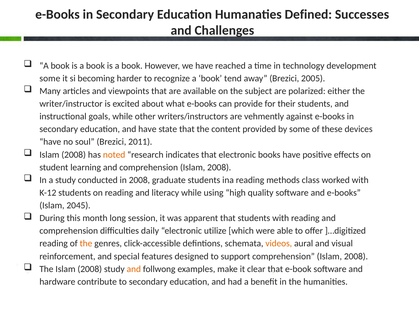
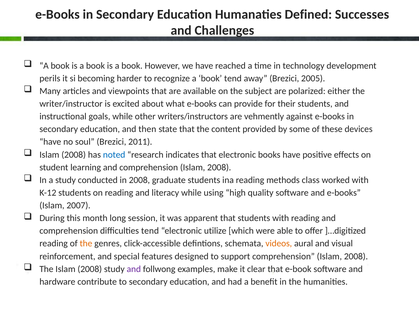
some at (50, 78): some -> perils
and have: have -> then
noted colour: orange -> blue
2045: 2045 -> 2007
difficulties daily: daily -> tend
and at (134, 269) colour: orange -> purple
